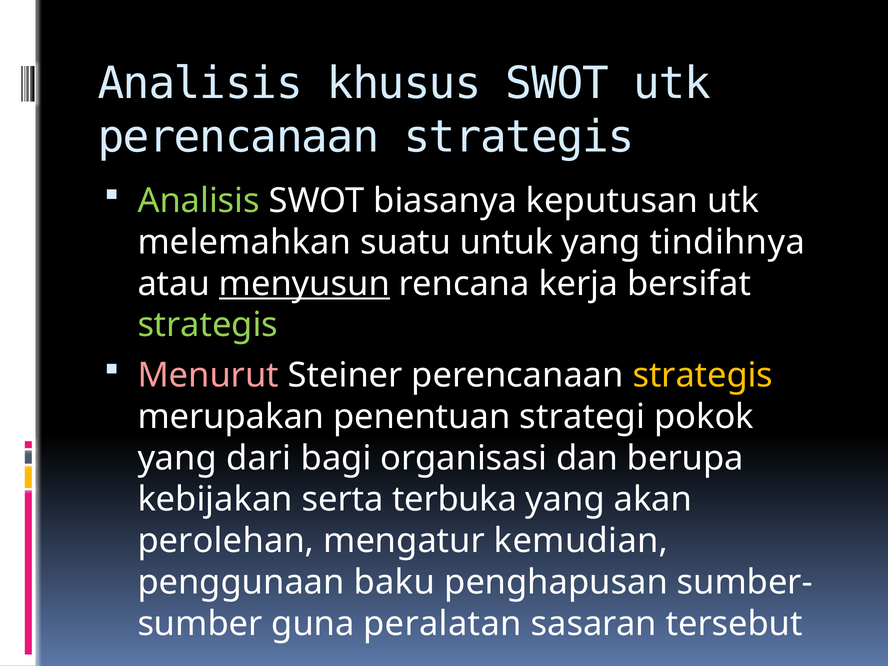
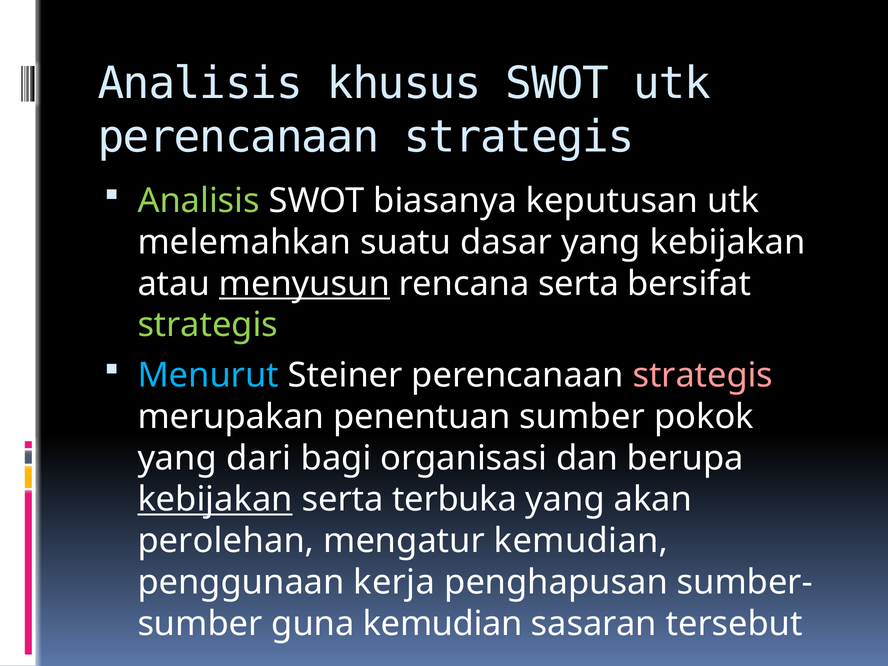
untuk: untuk -> dasar
yang tindihnya: tindihnya -> kebijakan
rencana kerja: kerja -> serta
Menurut colour: pink -> light blue
strategis at (703, 375) colour: yellow -> pink
penentuan strategi: strategi -> sumber
kebijakan at (215, 500) underline: none -> present
baku: baku -> kerja
guna peralatan: peralatan -> kemudian
